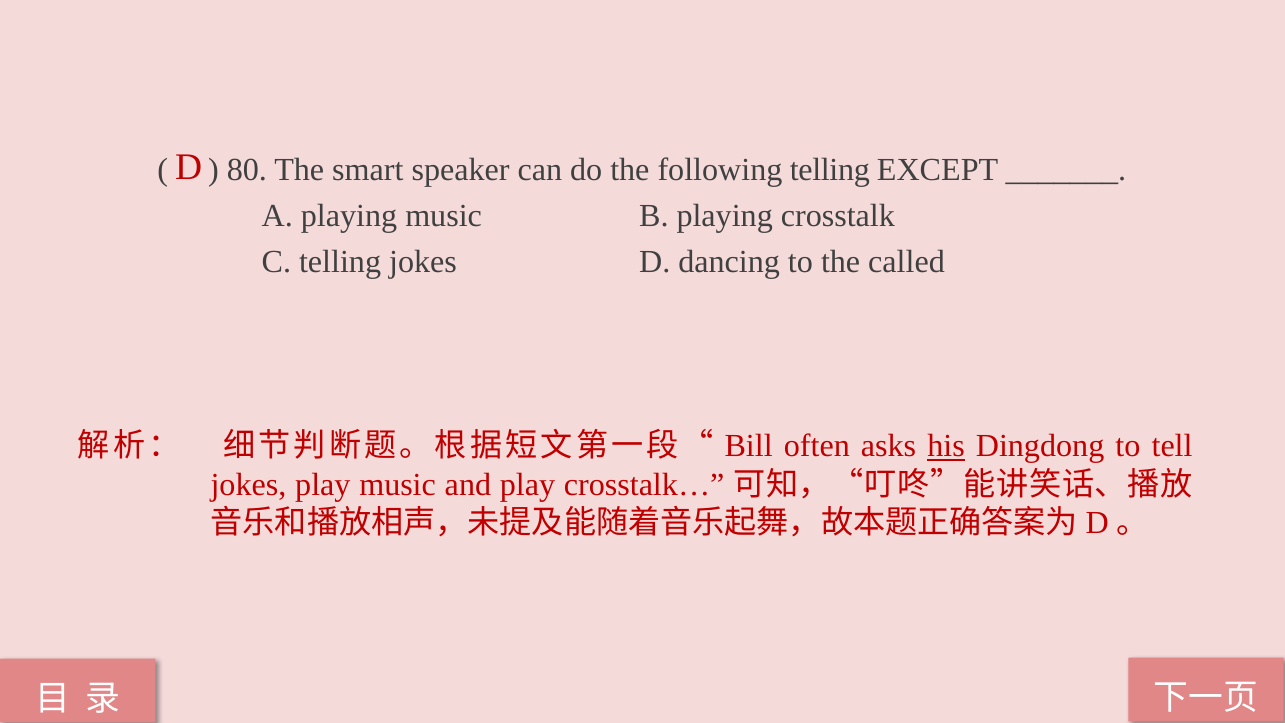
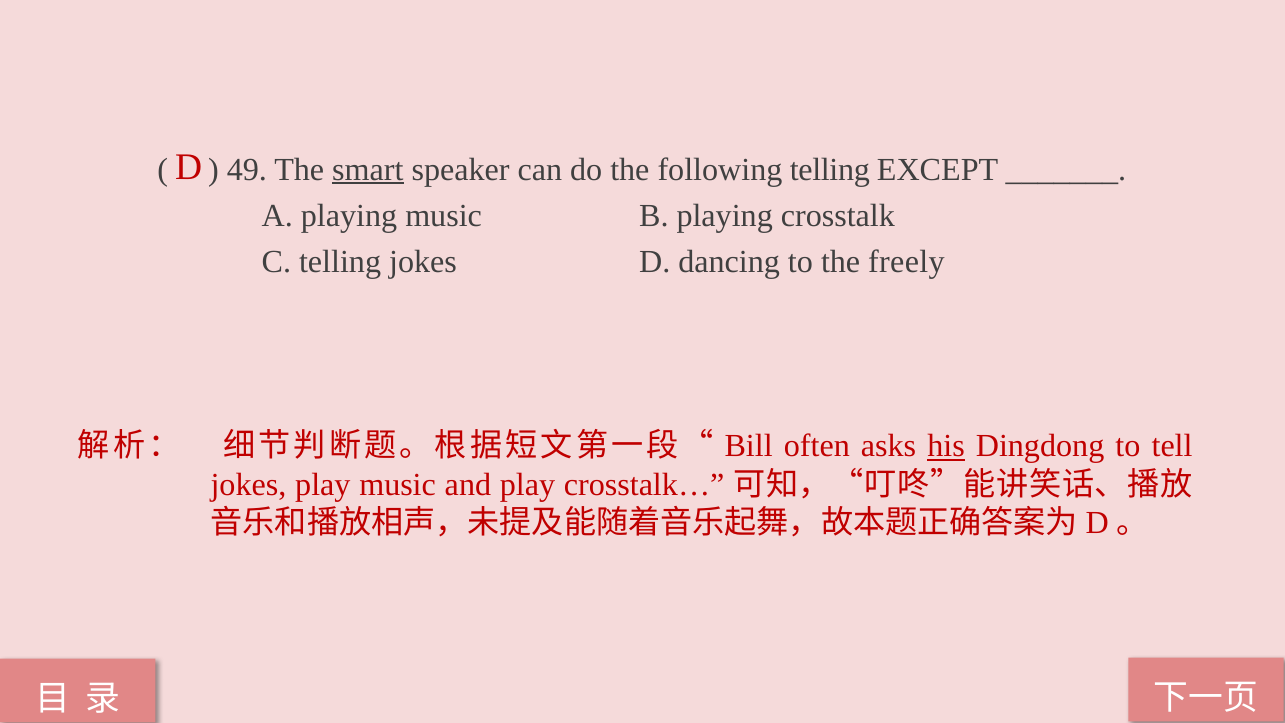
80: 80 -> 49
smart underline: none -> present
called: called -> freely
